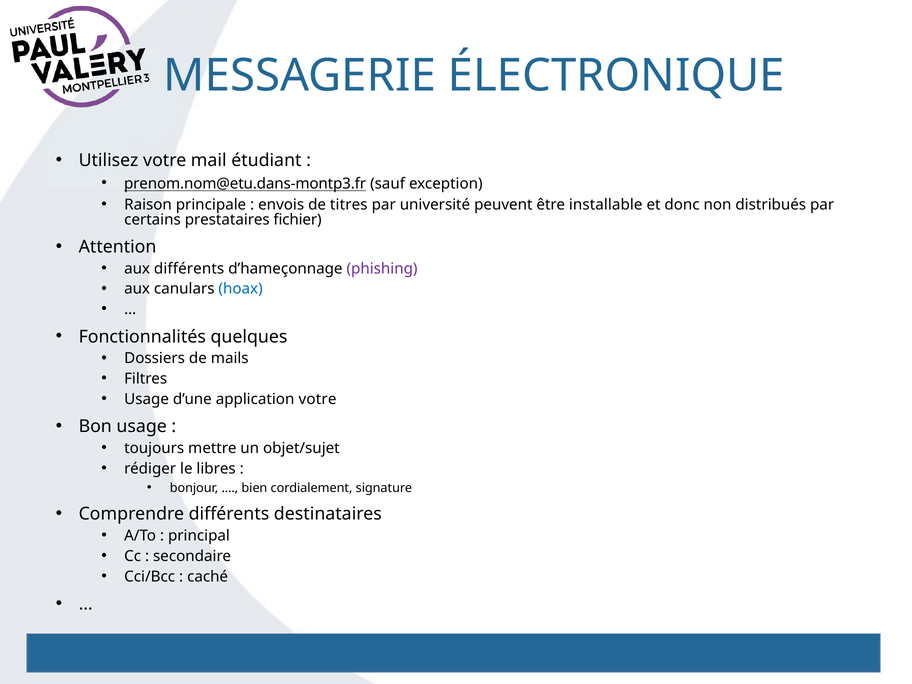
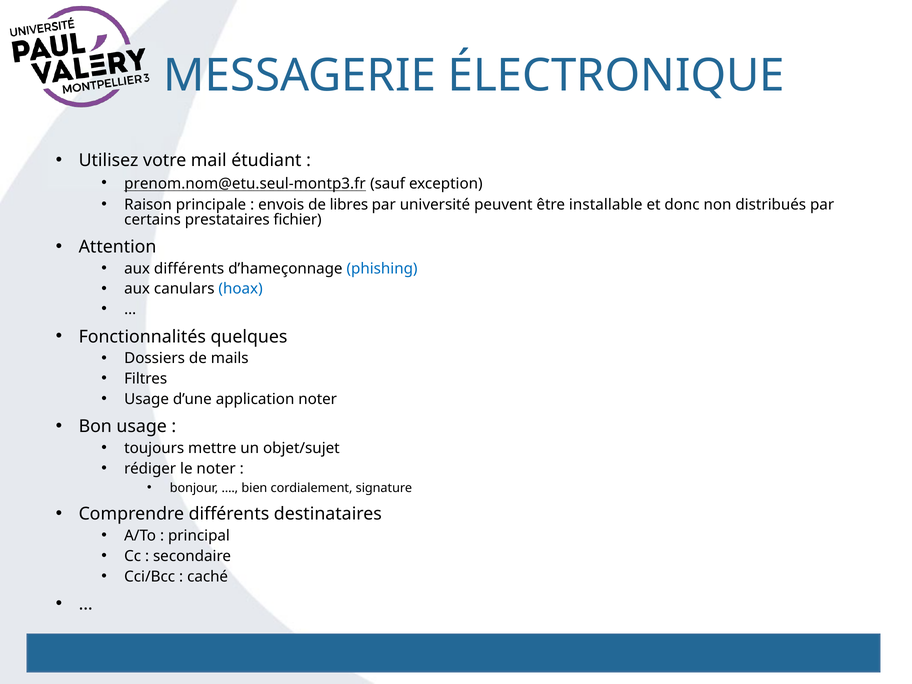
prenom.nom@etu.dans-montp3.fr: prenom.nom@etu.dans-montp3.fr -> prenom.nom@etu.seul-montp3.fr
titres: titres -> libres
phishing colour: purple -> blue
application votre: votre -> noter
le libres: libres -> noter
